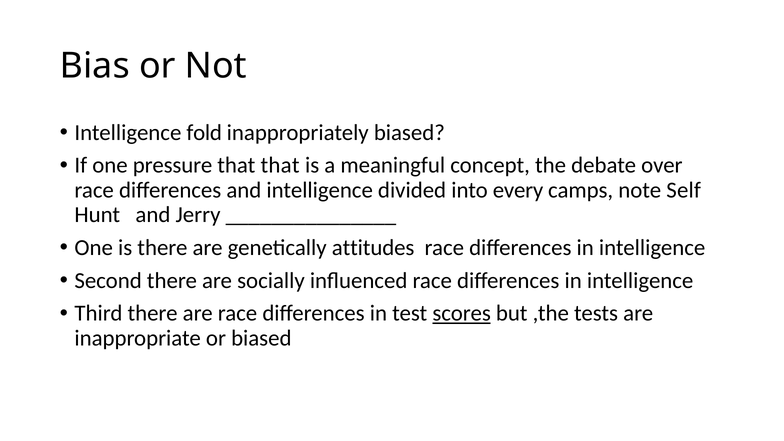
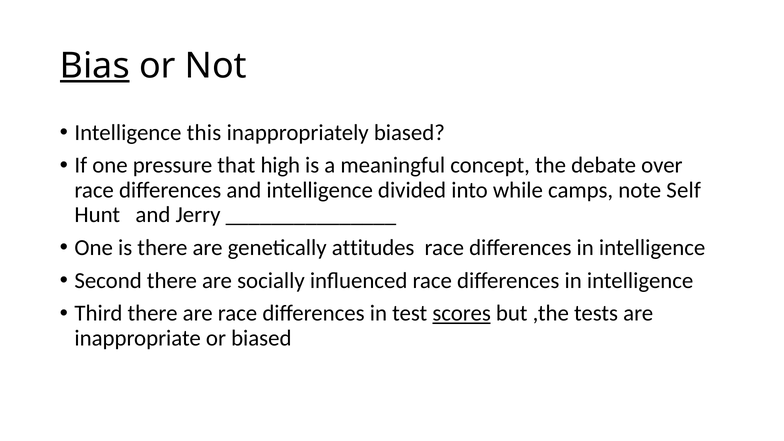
Bias underline: none -> present
fold: fold -> this
that that: that -> high
every: every -> while
